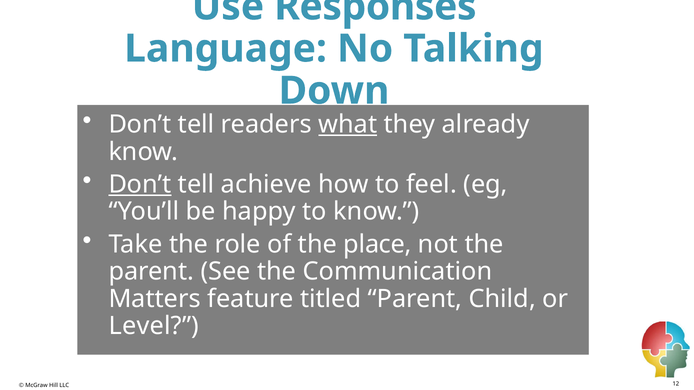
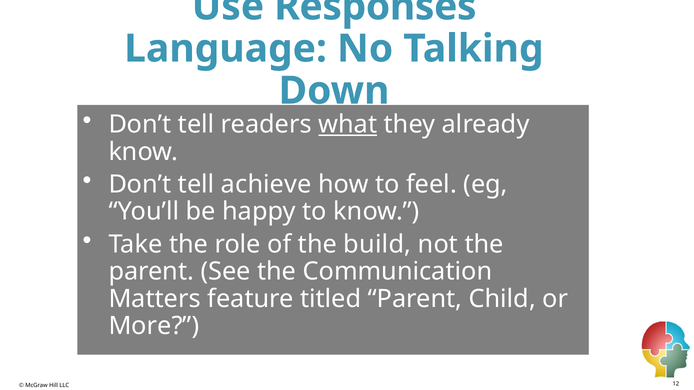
Don’t at (140, 184) underline: present -> none
place: place -> build
Level: Level -> More
